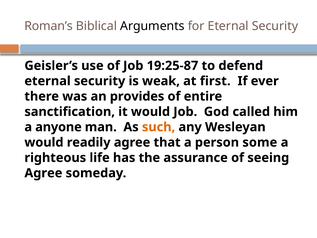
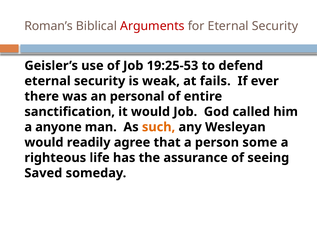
Arguments colour: black -> red
19:25-87: 19:25-87 -> 19:25-53
first: first -> fails
provides: provides -> personal
Agree at (43, 173): Agree -> Saved
